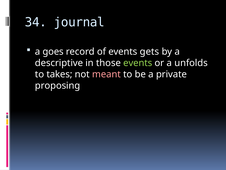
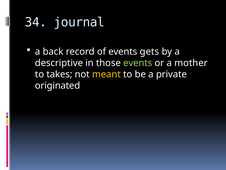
goes: goes -> back
unfolds: unfolds -> mother
meant colour: pink -> yellow
proposing: proposing -> originated
